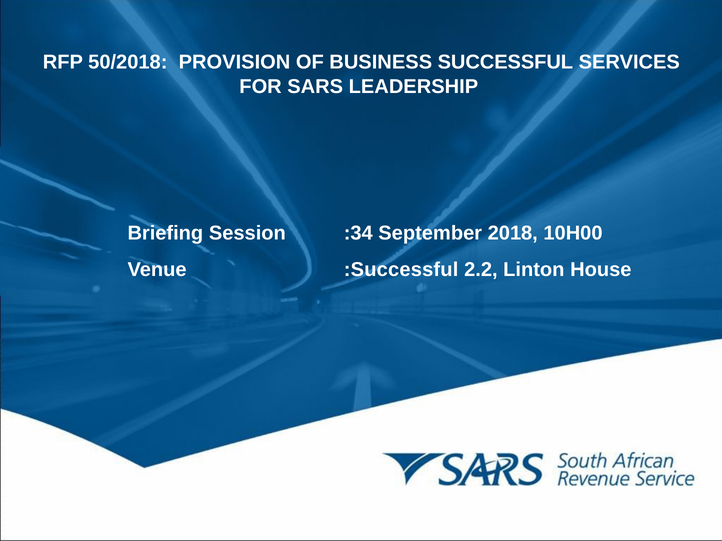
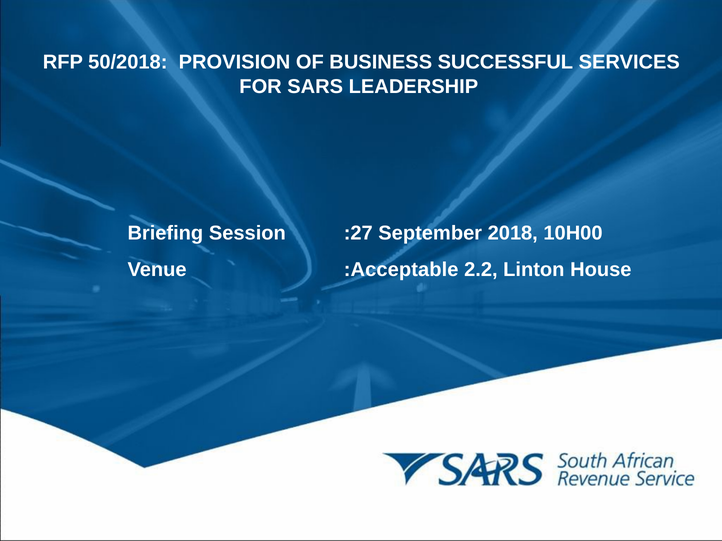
:34: :34 -> :27
:Successful: :Successful -> :Acceptable
